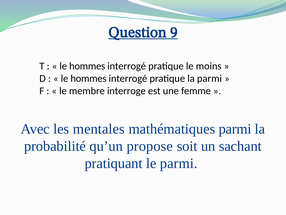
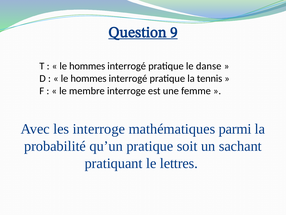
moins: moins -> danse
la parmi: parmi -> tennis
les mentales: mentales -> interroge
qu’un propose: propose -> pratique
le parmi: parmi -> lettres
